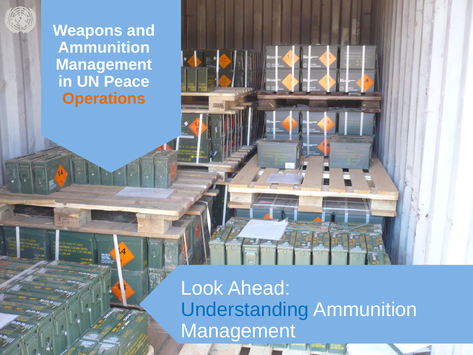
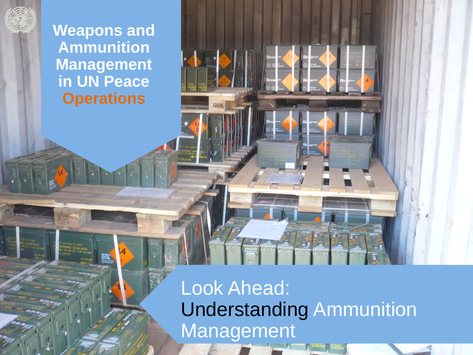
Understanding colour: blue -> black
